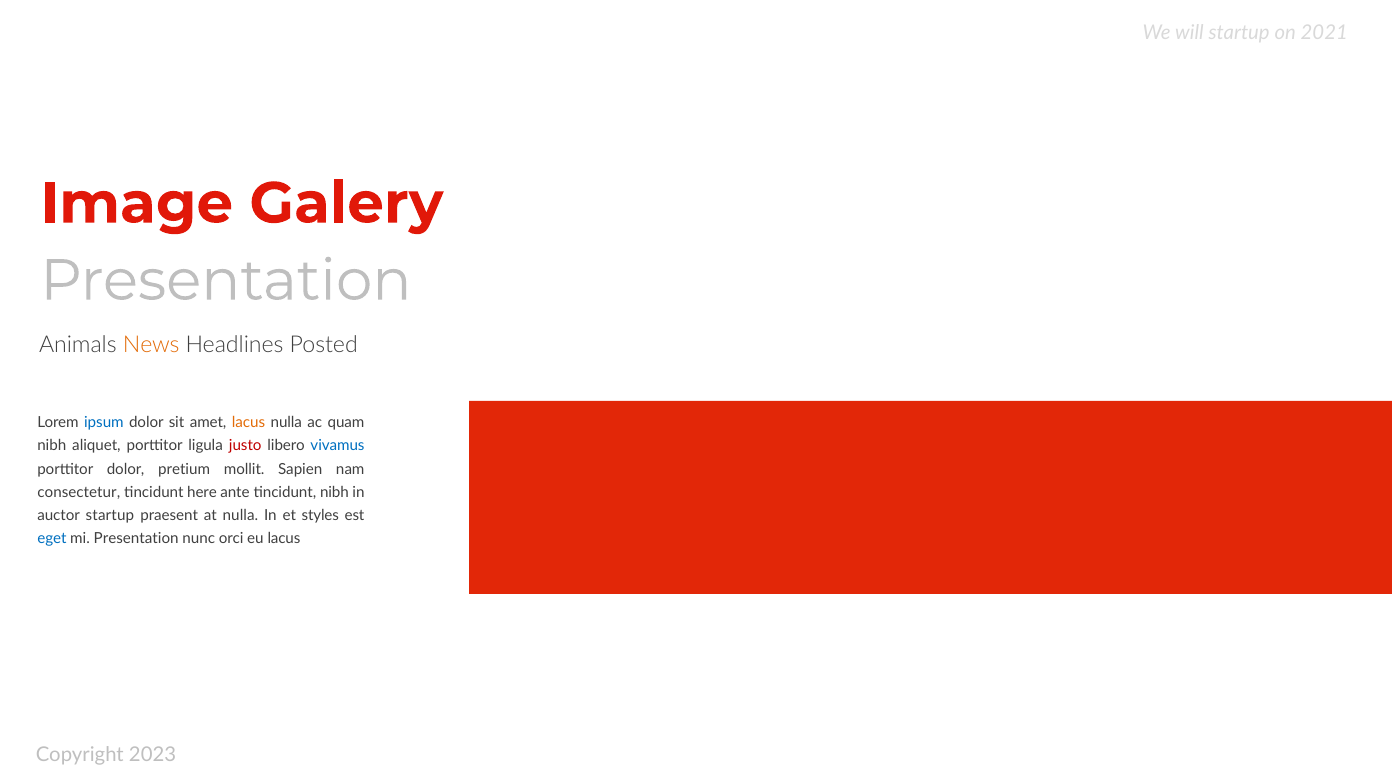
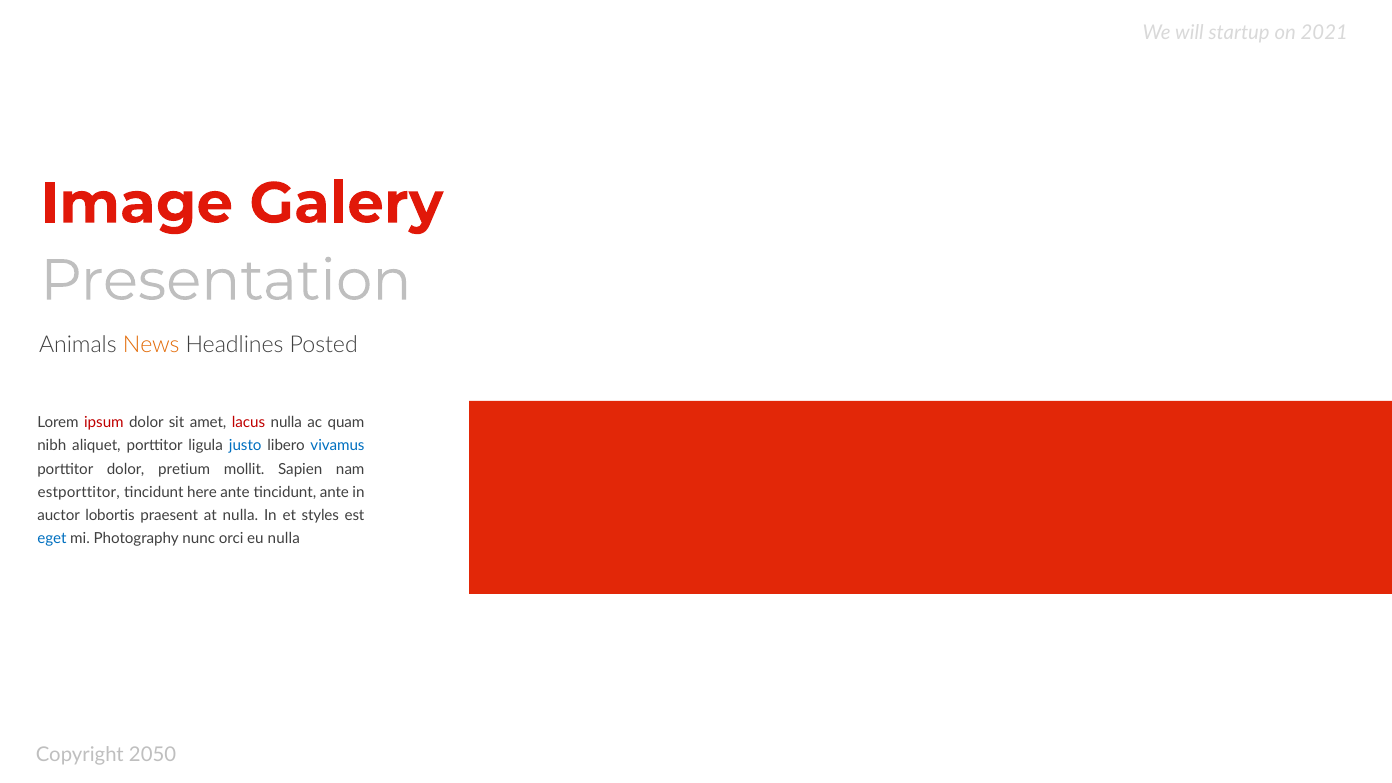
ipsum colour: blue -> red
lacus at (249, 423) colour: orange -> red
justo colour: red -> blue
consectetur: consectetur -> estporttitor
tincidunt nibh: nibh -> ante
auctor startup: startup -> lobortis
mi Presentation: Presentation -> Photography
eu lacus: lacus -> nulla
2023: 2023 -> 2050
